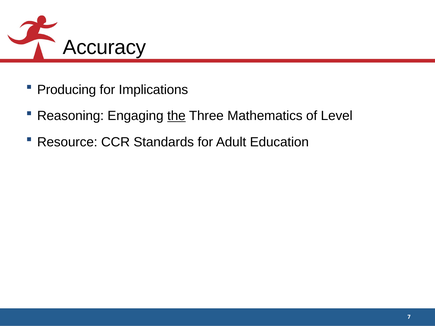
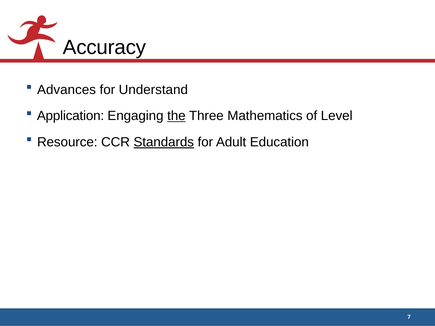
Producing: Producing -> Advances
Implications: Implications -> Understand
Reasoning: Reasoning -> Application
Standards underline: none -> present
